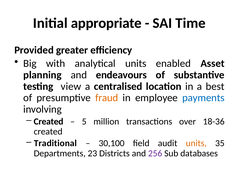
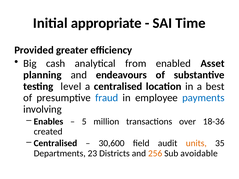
with: with -> cash
analytical units: units -> from
view: view -> level
fraud colour: orange -> blue
Created at (49, 122): Created -> Enables
Traditional at (55, 143): Traditional -> Centralised
30,100: 30,100 -> 30,600
256 colour: purple -> orange
databases: databases -> avoidable
